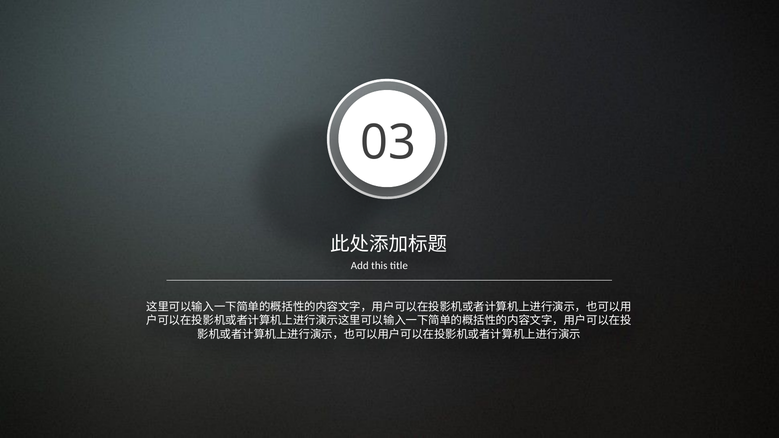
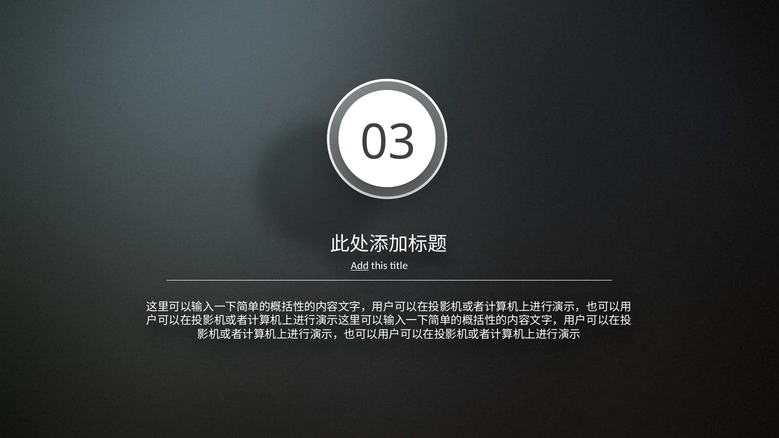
Add underline: none -> present
